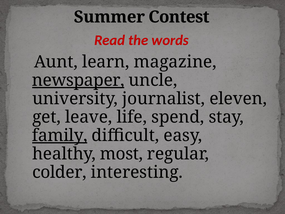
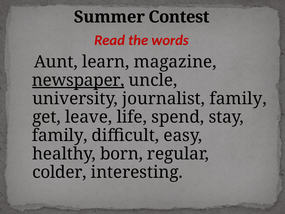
journalist eleven: eleven -> family
family at (60, 135) underline: present -> none
most: most -> born
